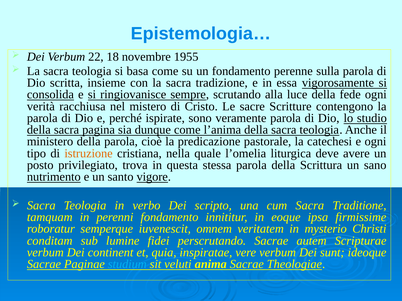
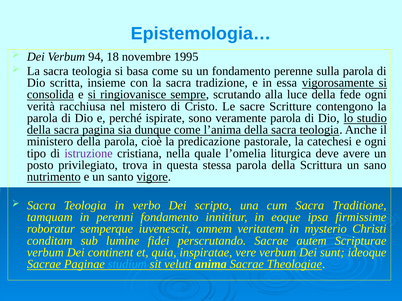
22: 22 -> 94
1955: 1955 -> 1995
istruzione colour: orange -> purple
